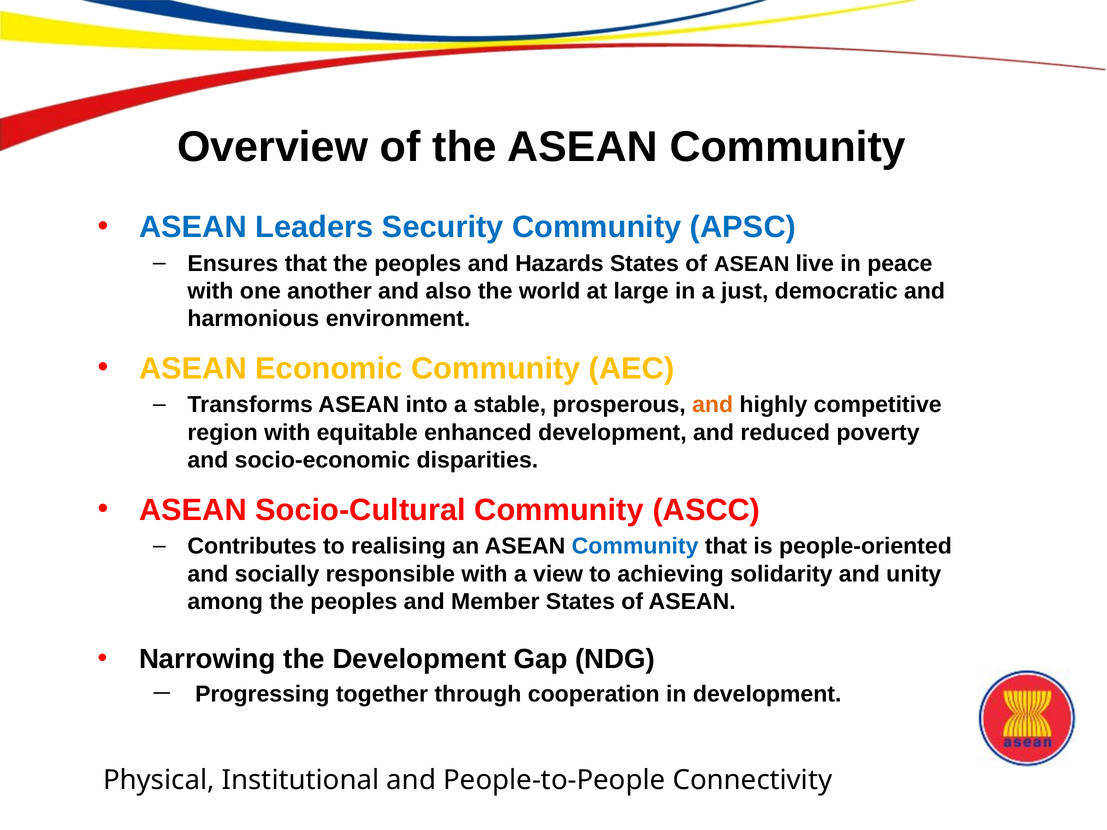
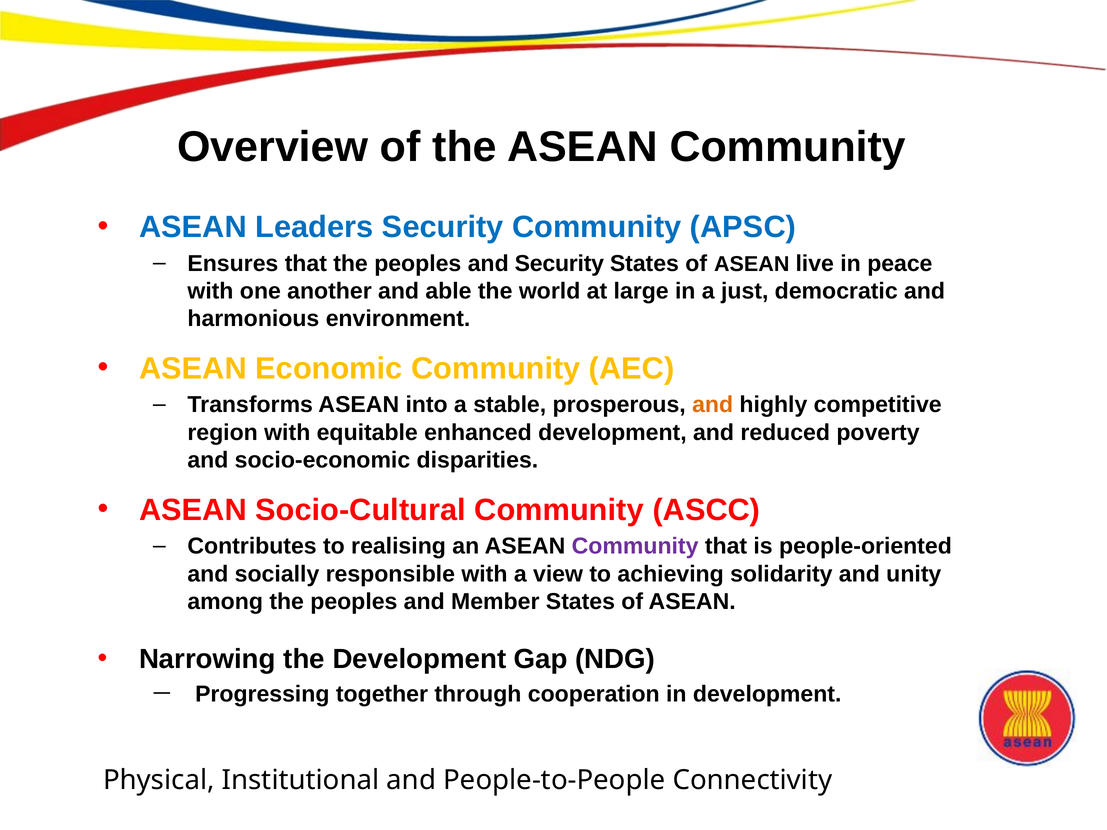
and Hazards: Hazards -> Security
also: also -> able
Community at (635, 546) colour: blue -> purple
